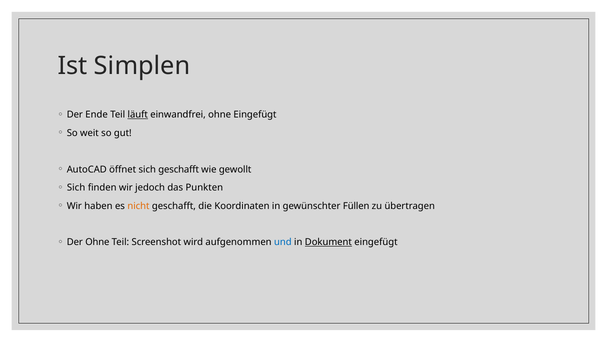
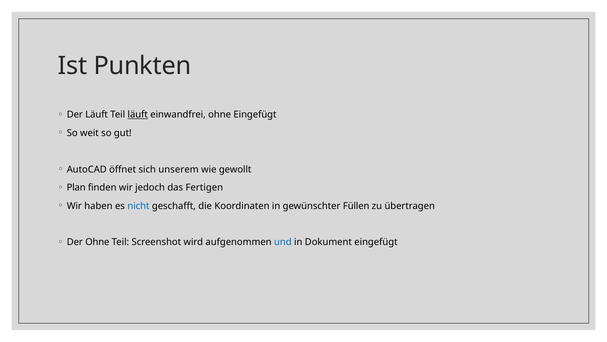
Simplen: Simplen -> Punkten
Der Ende: Ende -> Läuft
sich geschafft: geschafft -> unserem
Sich at (76, 187): Sich -> Plan
Punkten: Punkten -> Fertigen
nicht colour: orange -> blue
Dokument underline: present -> none
